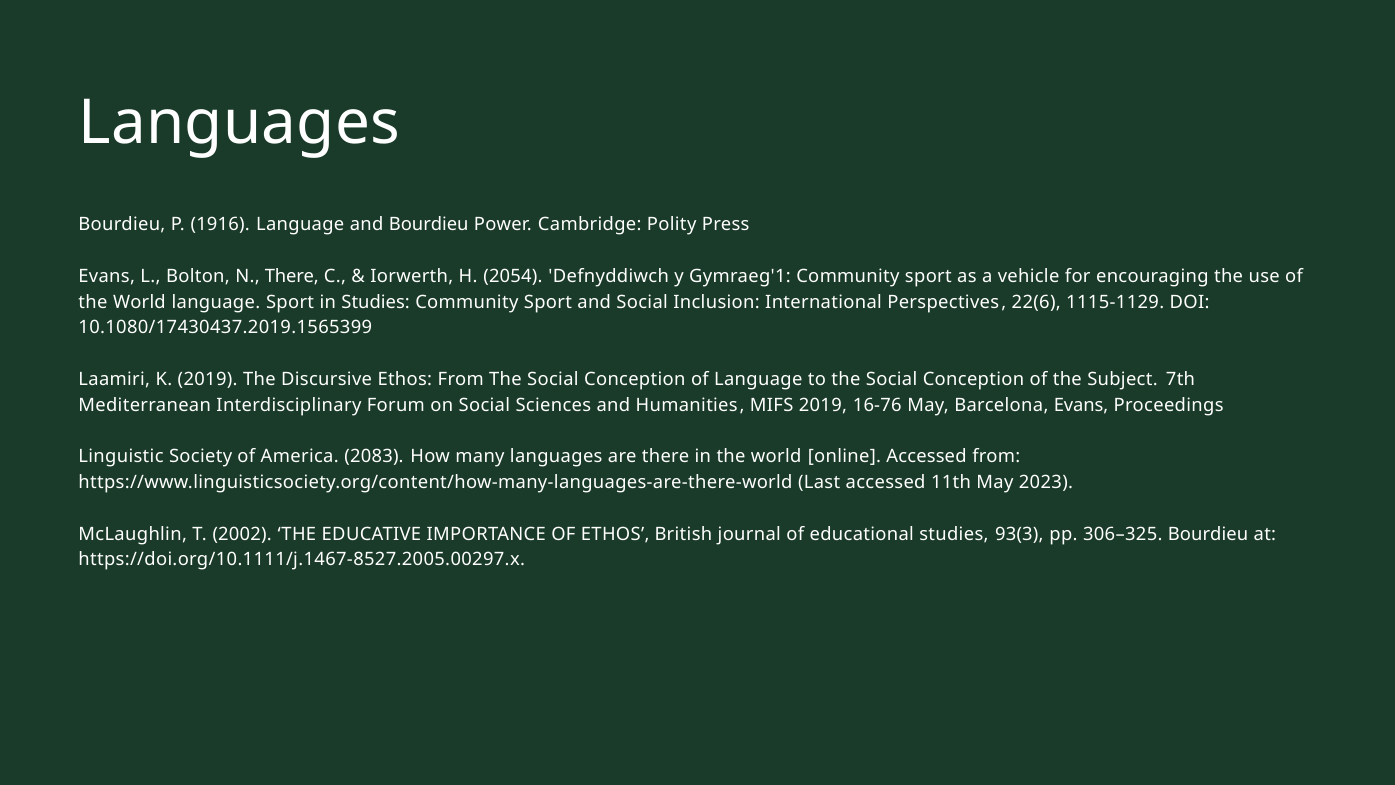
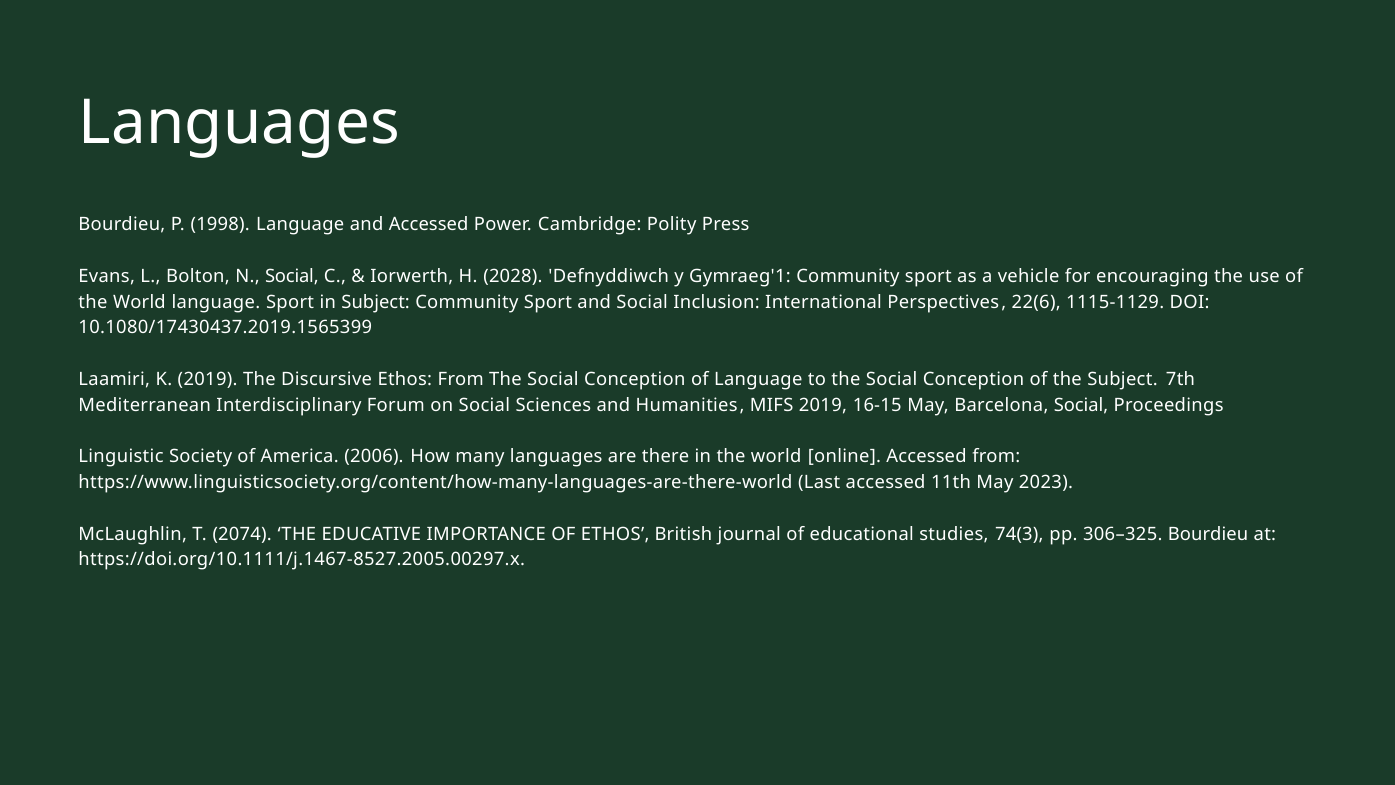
1916: 1916 -> 1998
and Bourdieu: Bourdieu -> Accessed
N There: There -> Social
2054: 2054 -> 2028
in Studies: Studies -> Subject
16-76: 16-76 -> 16-15
Barcelona Evans: Evans -> Social
2083: 2083 -> 2006
2002: 2002 -> 2074
93(3: 93(3 -> 74(3
